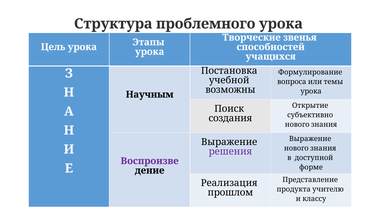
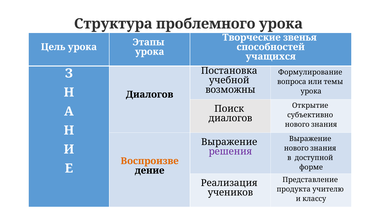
Научным at (150, 95): Научным -> Диалогов
создания at (230, 118): создания -> диалогов
Воспроизве colour: purple -> orange
прошлом: прошлом -> учеников
